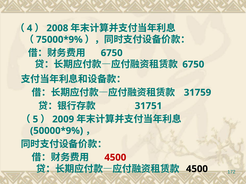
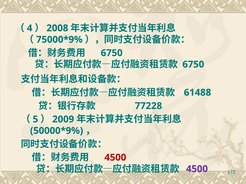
31759: 31759 -> 61488
31751: 31751 -> 77228
4500 at (197, 169) colour: black -> purple
